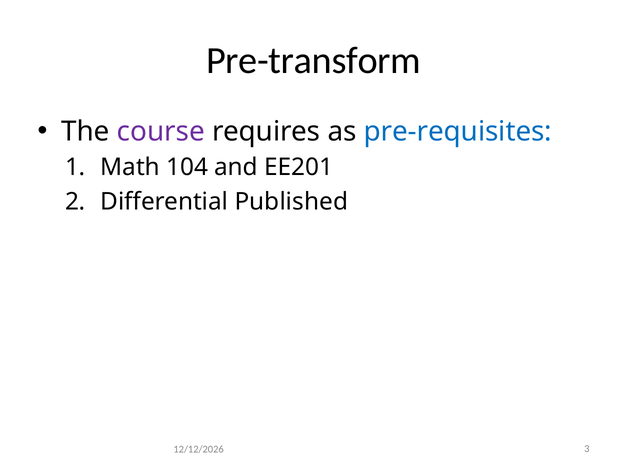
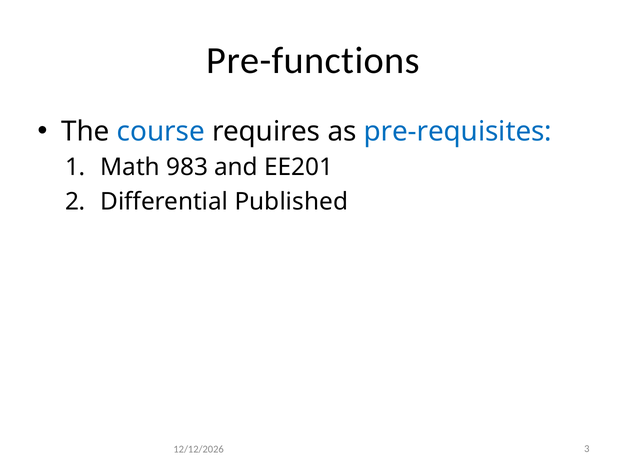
Pre-transform: Pre-transform -> Pre-functions
course colour: purple -> blue
104: 104 -> 983
